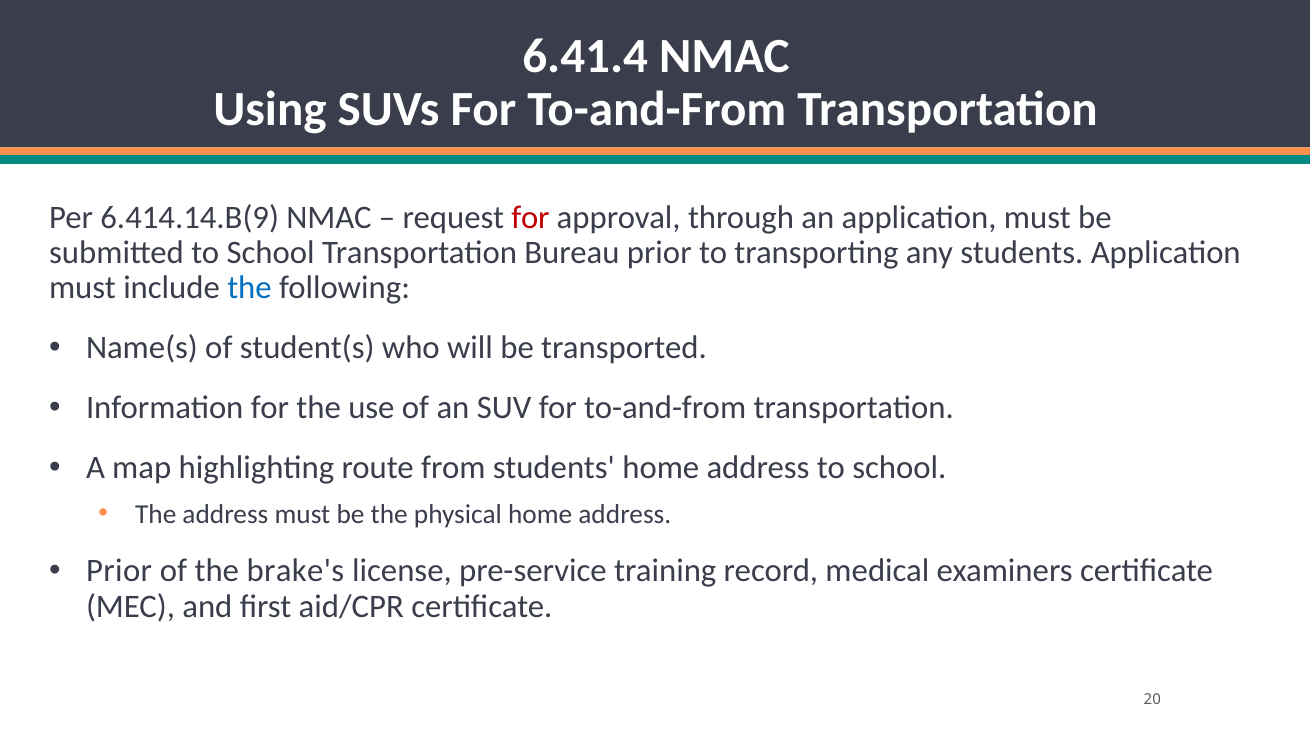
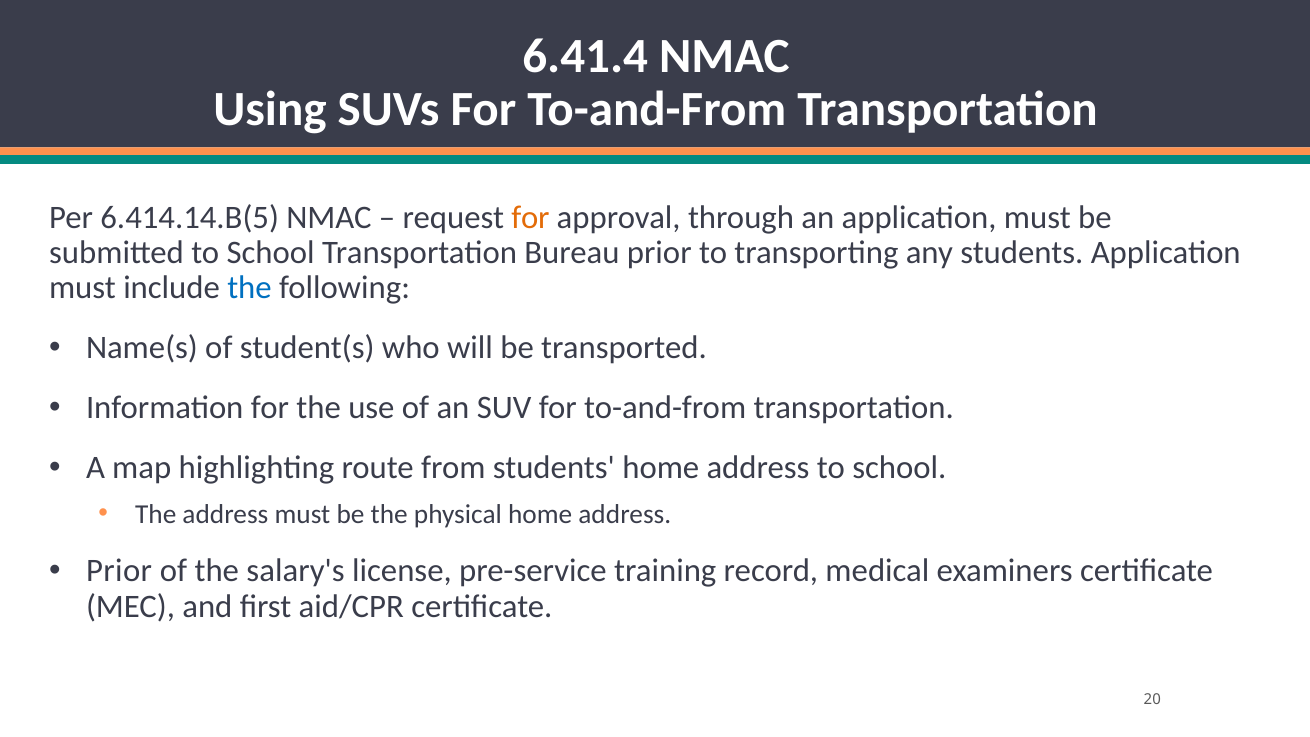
6.414.14.B(9: 6.414.14.B(9 -> 6.414.14.B(5
for at (530, 217) colour: red -> orange
brake's: brake's -> salary's
